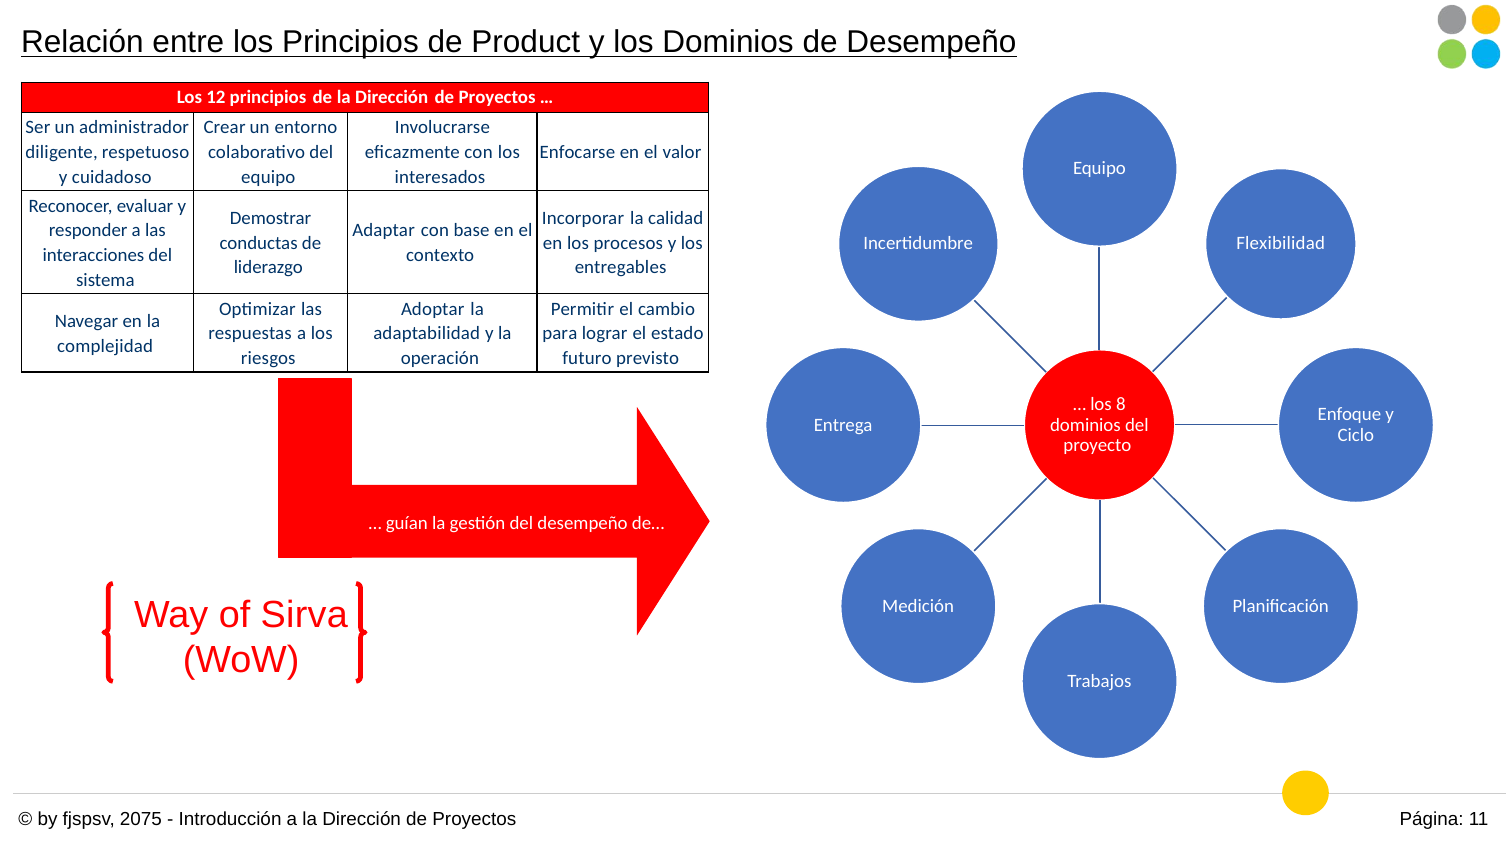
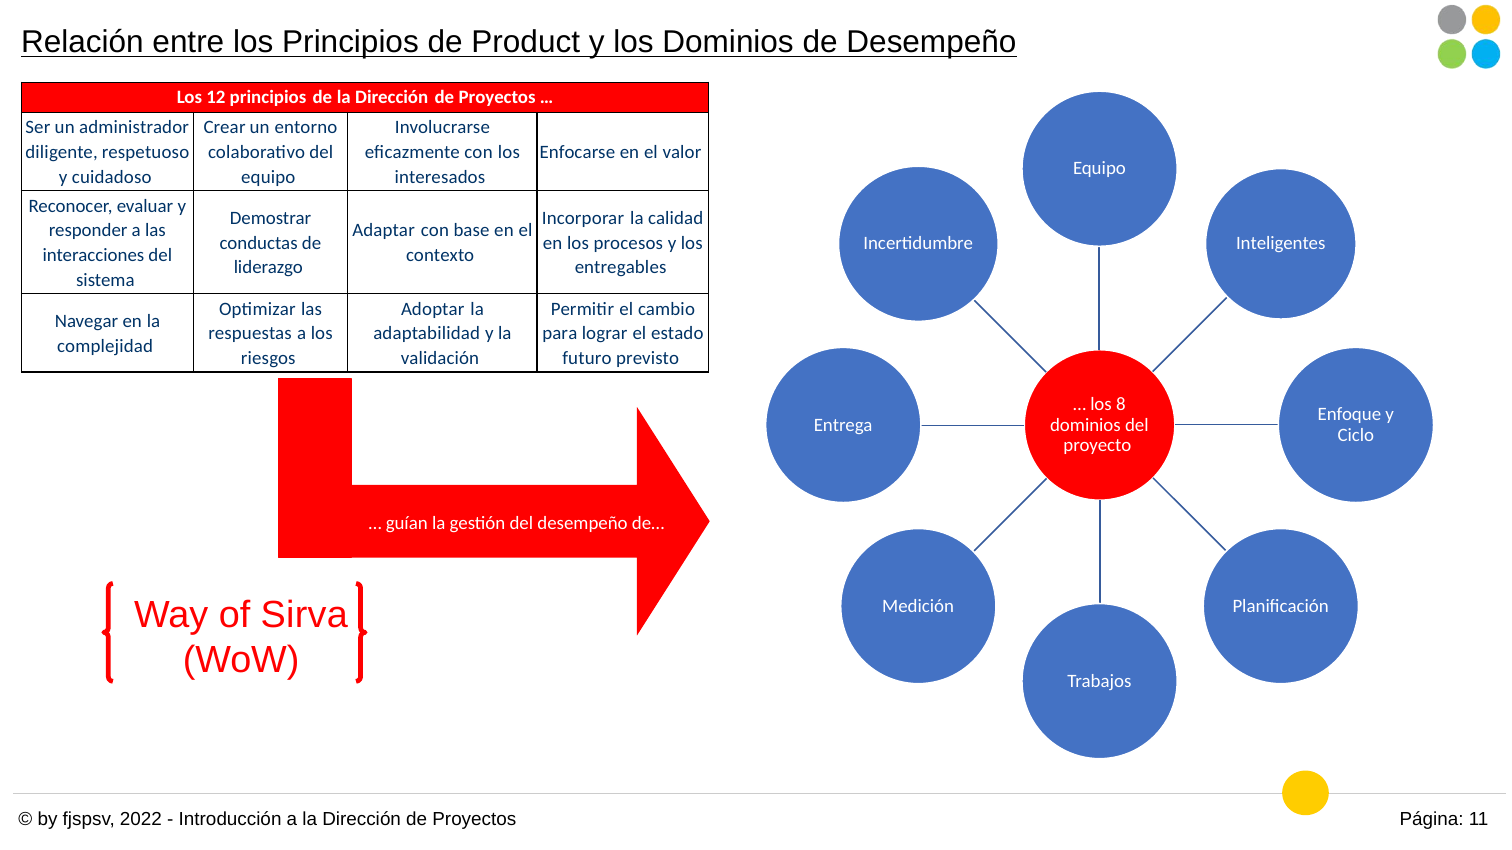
Flexibilidad: Flexibilidad -> Inteligentes
operación: operación -> validación
2075: 2075 -> 2022
